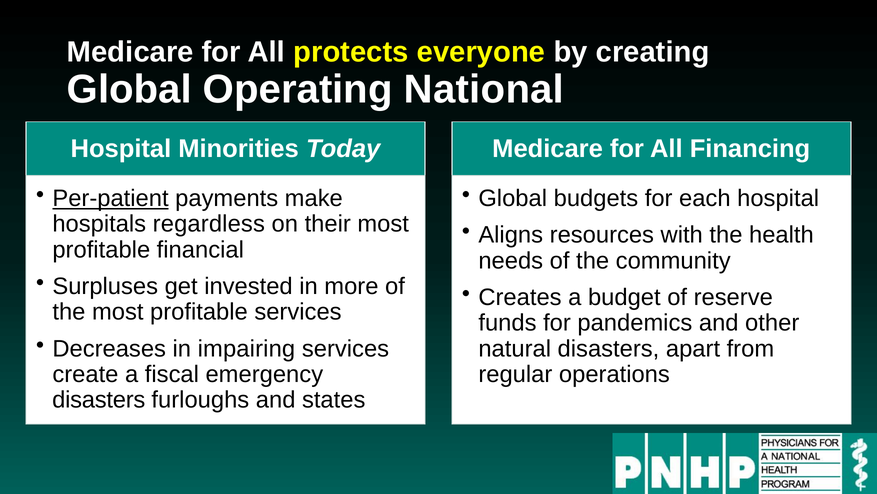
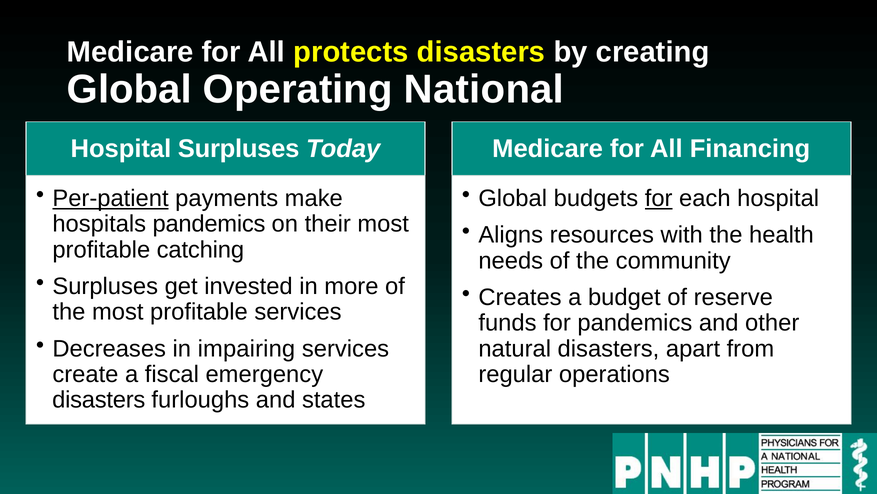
protects everyone: everyone -> disasters
Hospital Minorities: Minorities -> Surpluses
for at (659, 198) underline: none -> present
hospitals regardless: regardless -> pandemics
financial: financial -> catching
